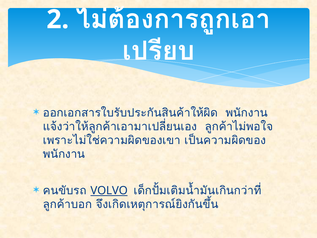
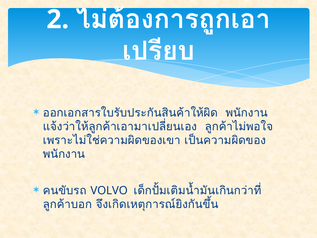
VOLVO underline: present -> none
